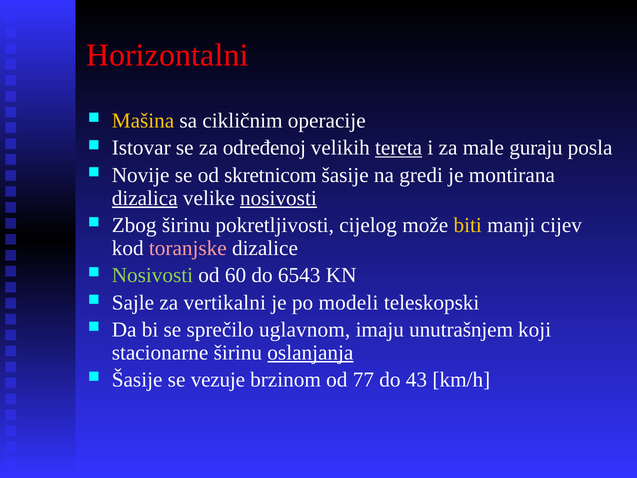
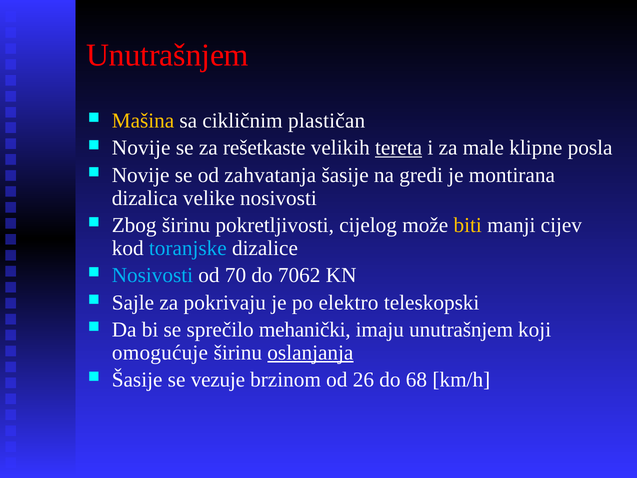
Horizontalni at (167, 55): Horizontalni -> Unutrašnjem
operacije: operacije -> plastičan
Istovar at (141, 148): Istovar -> Novije
određenoj: određenoj -> rešetkaste
guraju: guraju -> klipne
skretnicom: skretnicom -> zahvatanja
dizalica underline: present -> none
nosivosti at (278, 198) underline: present -> none
toranjske colour: pink -> light blue
Nosivosti at (152, 275) colour: light green -> light blue
60: 60 -> 70
6543: 6543 -> 7062
vertikalni: vertikalni -> pokrivaju
modeli: modeli -> elektro
uglavnom: uglavnom -> mehanički
stacionarne: stacionarne -> omogućuje
77: 77 -> 26
43: 43 -> 68
